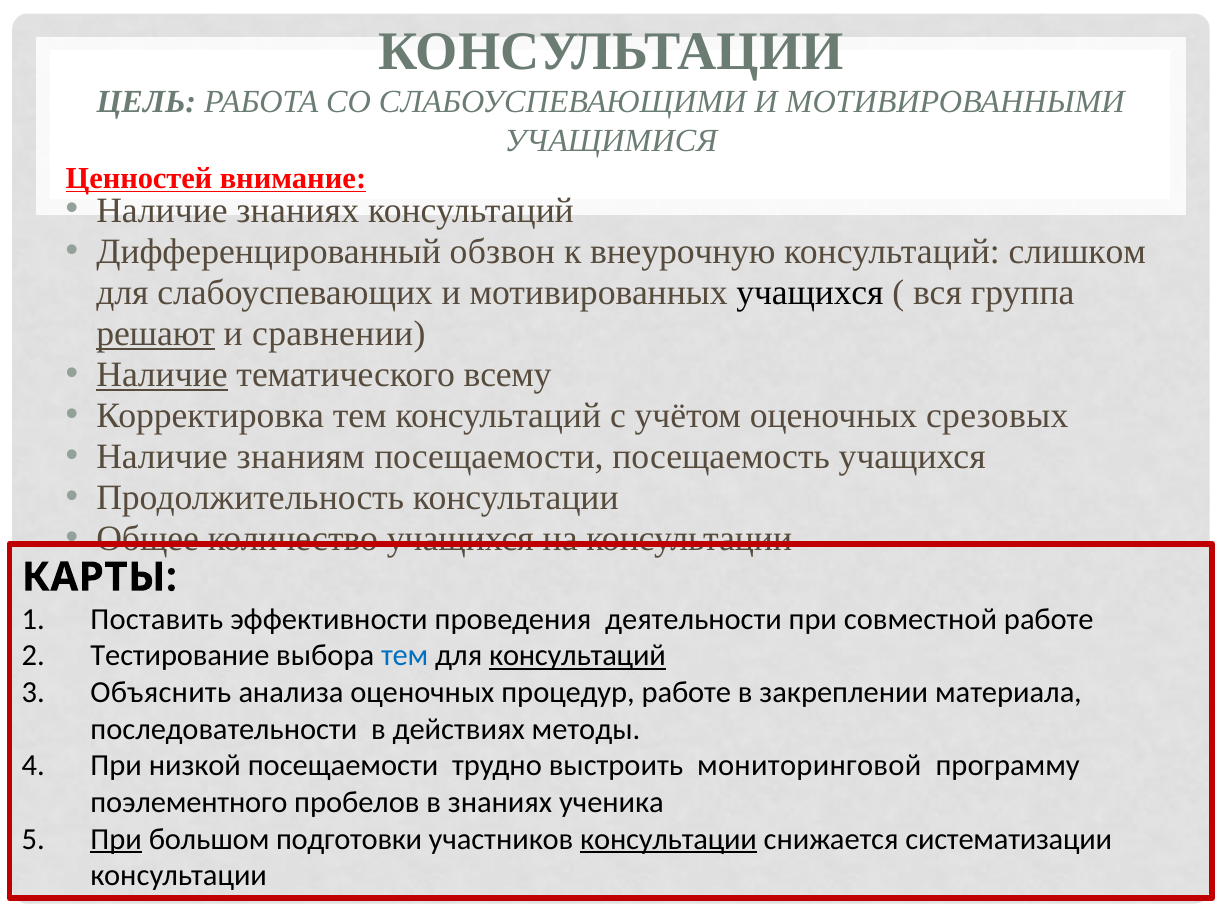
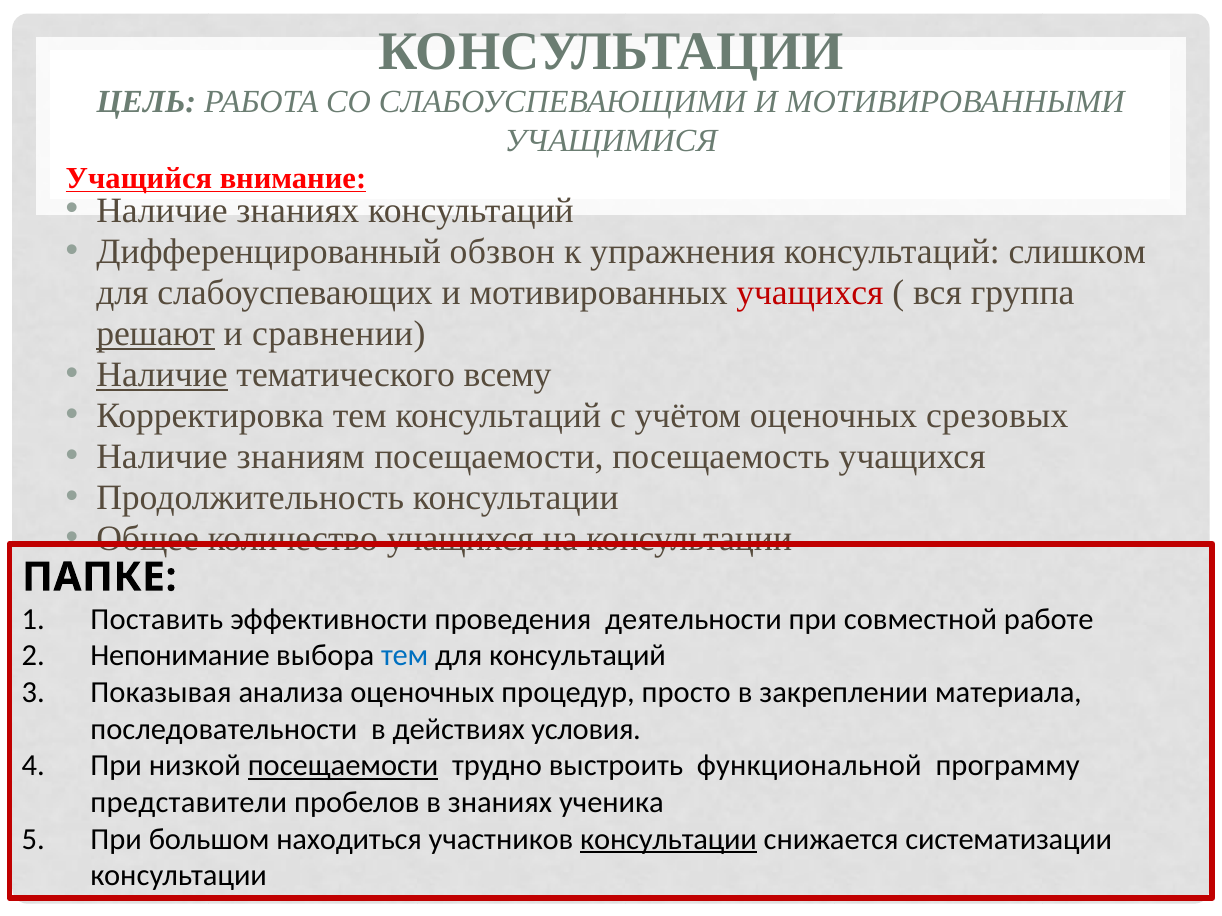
Ценностей: Ценностей -> Учащийся
внеурочную: внеурочную -> упражнения
учащихся at (810, 292) colour: black -> red
КАРТЫ: КАРТЫ -> ПАПКЕ
Тестирование: Тестирование -> Непонимание
консультаций at (577, 656) underline: present -> none
Объяснить: Объяснить -> Показывая
процедур работе: работе -> просто
методы: методы -> условия
посещаемости at (343, 766) underline: none -> present
мониторинговой: мониторинговой -> функциональной
поэлементного: поэлементного -> представители
При at (116, 840) underline: present -> none
подготовки: подготовки -> находиться
